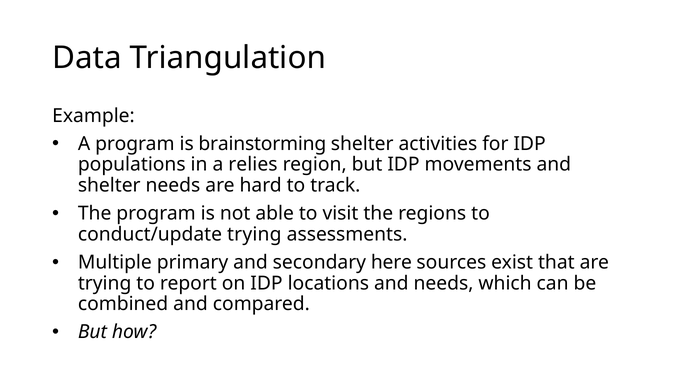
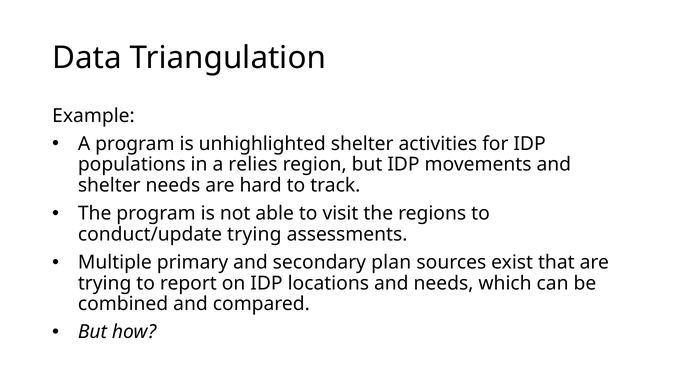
brainstorming: brainstorming -> unhighlighted
here: here -> plan
